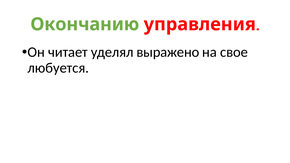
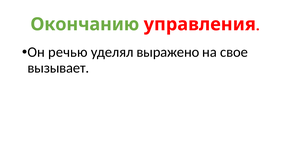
читает: читает -> речью
любуется: любуется -> вызывает
